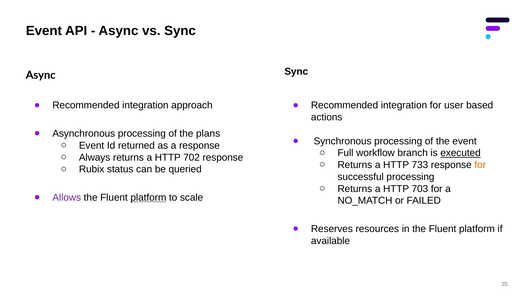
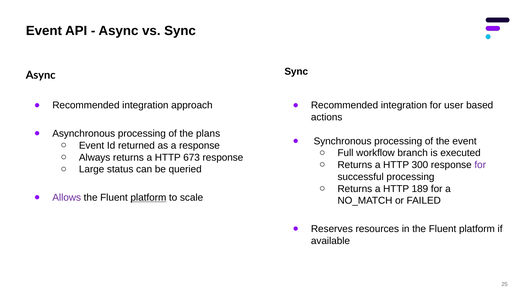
executed underline: present -> none
702: 702 -> 673
733: 733 -> 300
for at (480, 165) colour: orange -> purple
Rubix: Rubix -> Large
703: 703 -> 189
